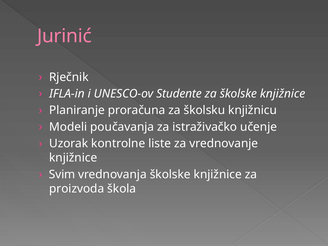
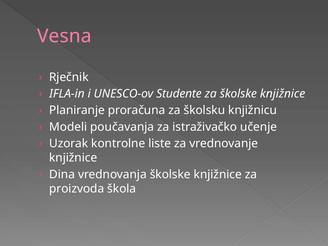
Jurinić: Jurinić -> Vesna
Svim: Svim -> Dina
